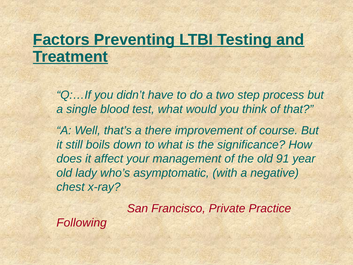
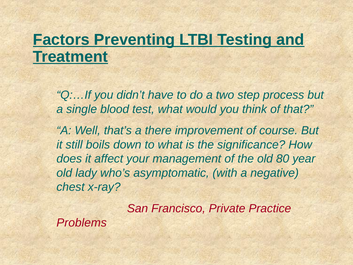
91: 91 -> 80
Following: Following -> Problems
